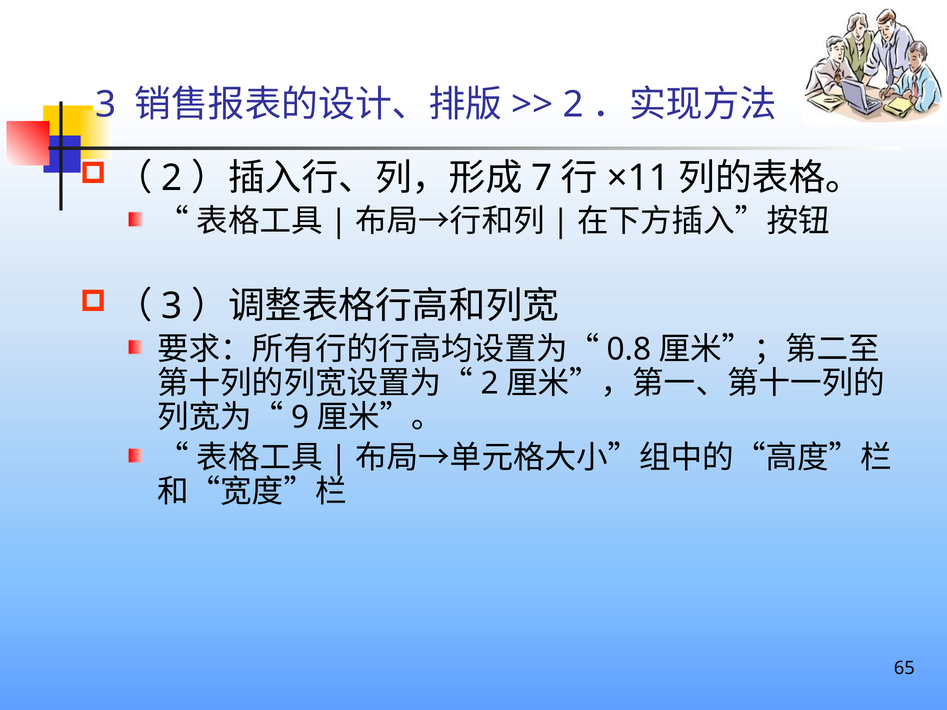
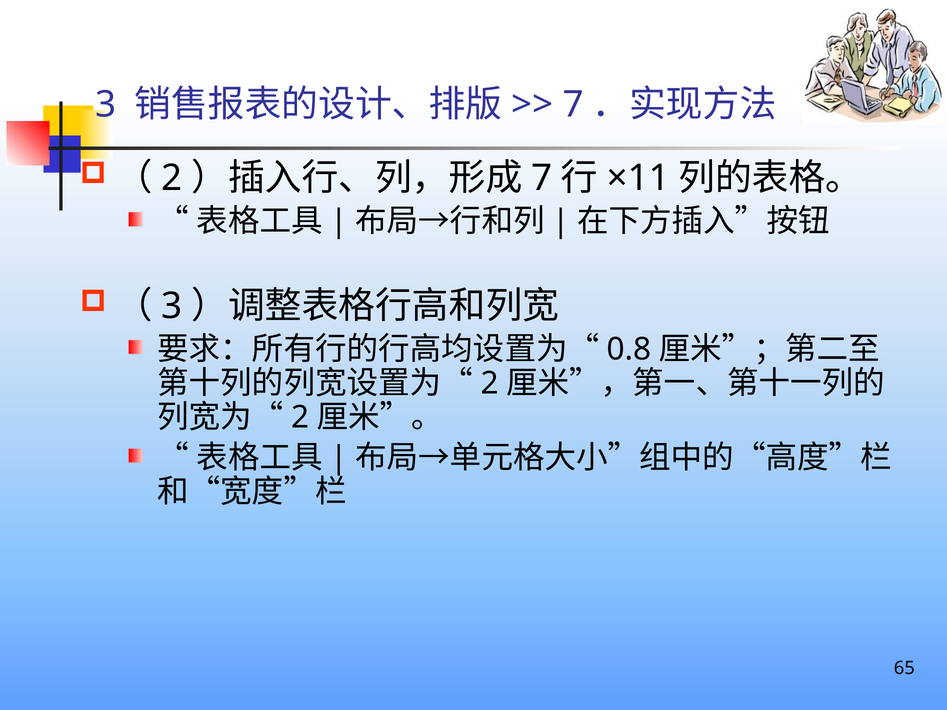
2 at (573, 105): 2 -> 7
9 at (300, 418): 9 -> 2
